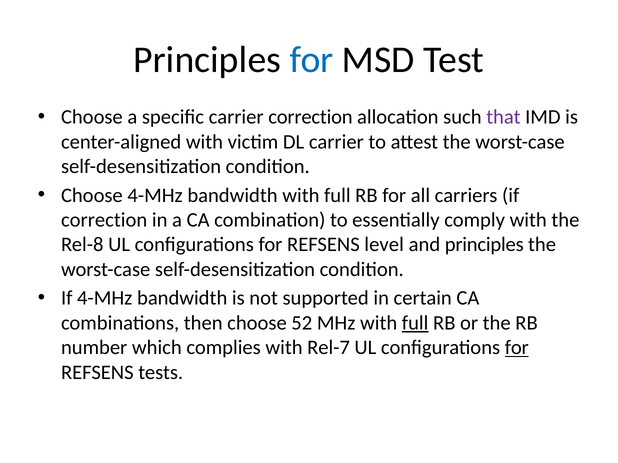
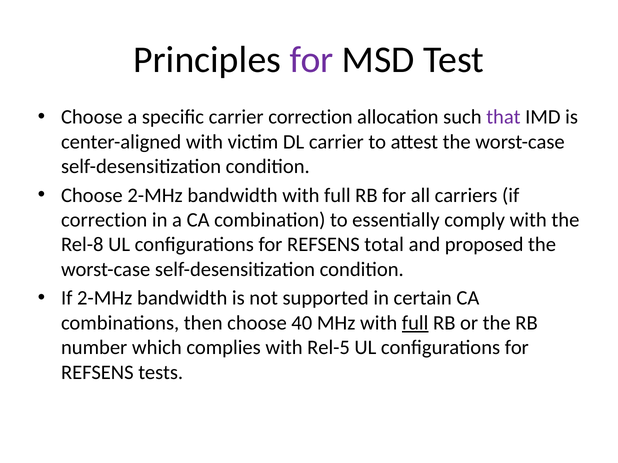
for at (312, 60) colour: blue -> purple
Choose 4-MHz: 4-MHz -> 2-MHz
level: level -> total
and principles: principles -> proposed
If 4-MHz: 4-MHz -> 2-MHz
52: 52 -> 40
Rel-7: Rel-7 -> Rel-5
for at (517, 348) underline: present -> none
